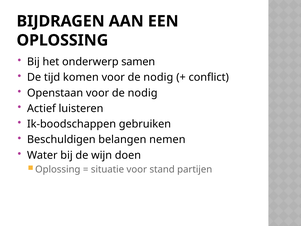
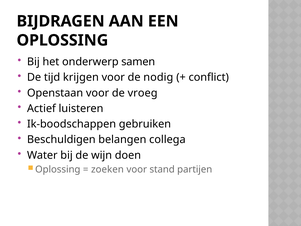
komen: komen -> krijgen
Openstaan voor de nodig: nodig -> vroeg
nemen: nemen -> collega
situatie: situatie -> zoeken
